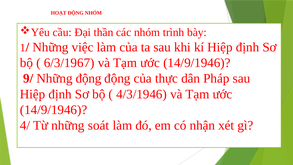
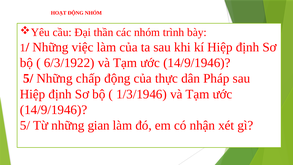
6/3/1967: 6/3/1967 -> 6/3/1922
9/ at (28, 78): 9/ -> 5/
Những động: động -> chấp
4/3/1946: 4/3/1946 -> 1/3/1946
4/ at (25, 125): 4/ -> 5/
soát: soát -> gian
